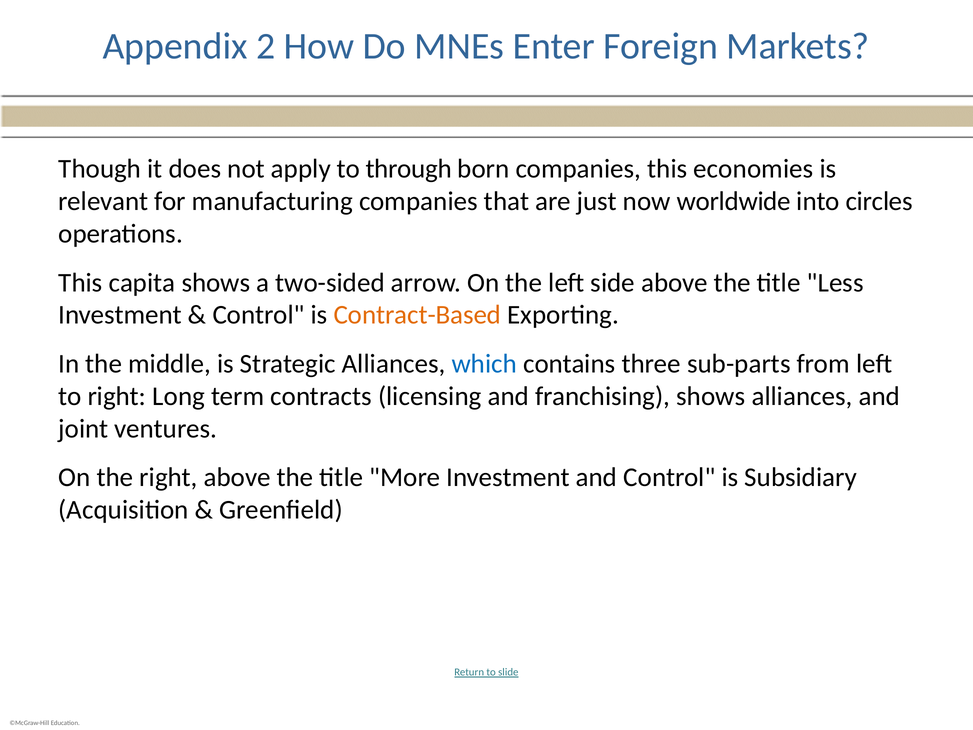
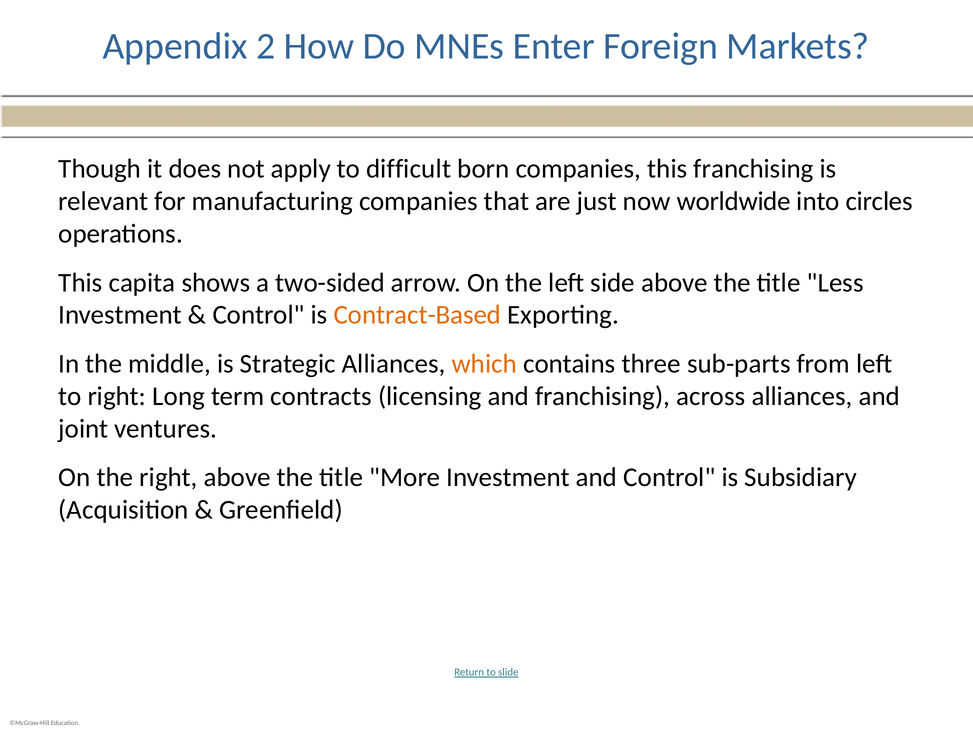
through: through -> difficult
this economies: economies -> franchising
which colour: blue -> orange
franchising shows: shows -> across
